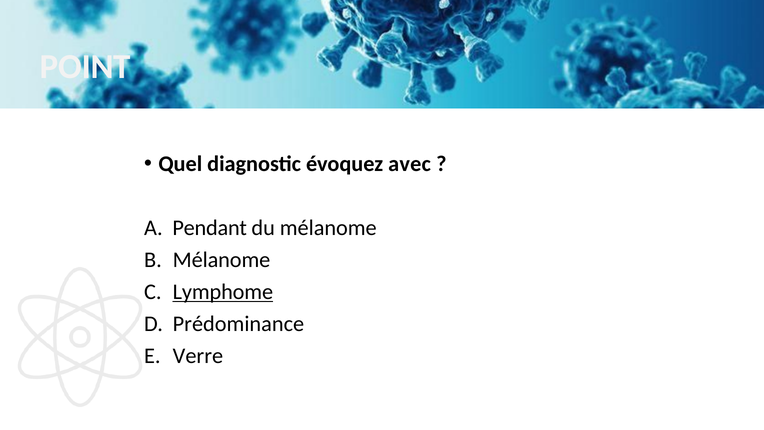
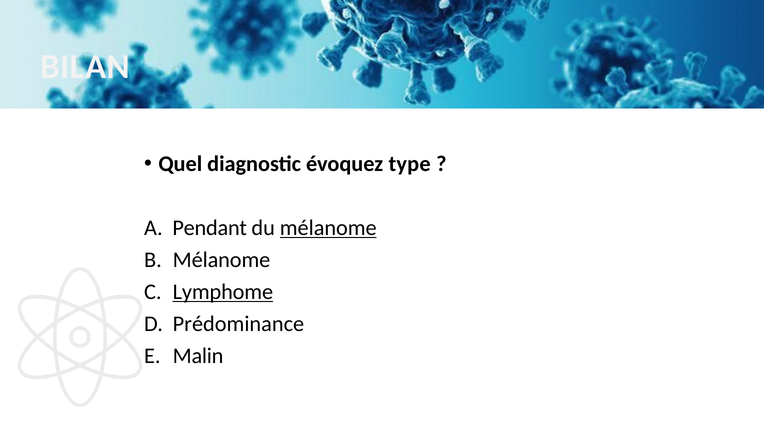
POINT: POINT -> BILAN
avec: avec -> type
mélanome at (328, 228) underline: none -> present
Verre: Verre -> Malin
